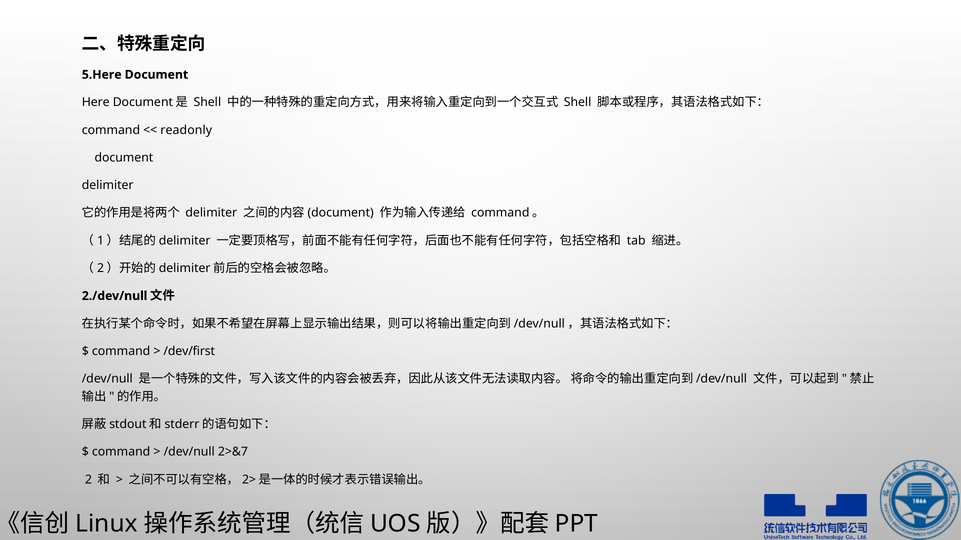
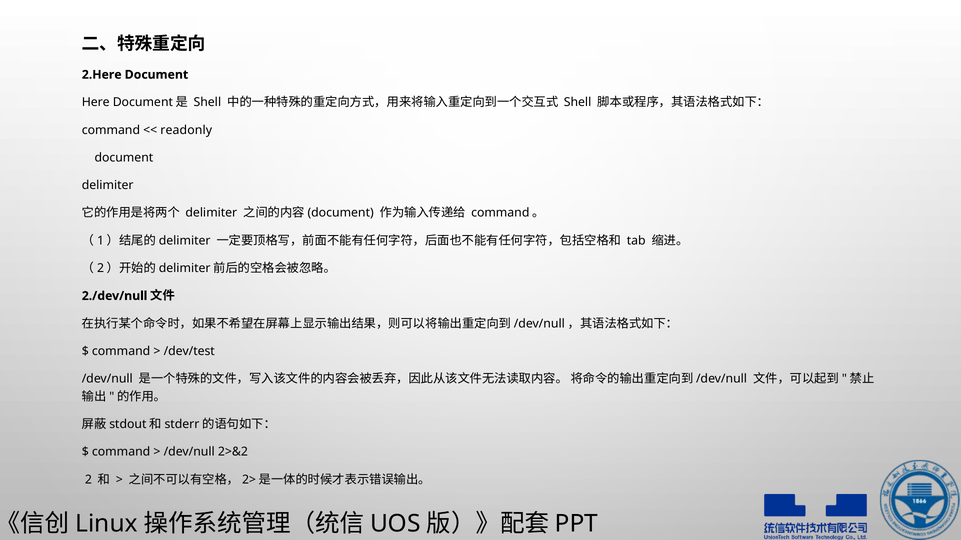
5.Here: 5.Here -> 2.Here
/dev/first: /dev/first -> /dev/test
2>&7: 2>&7 -> 2>&2
